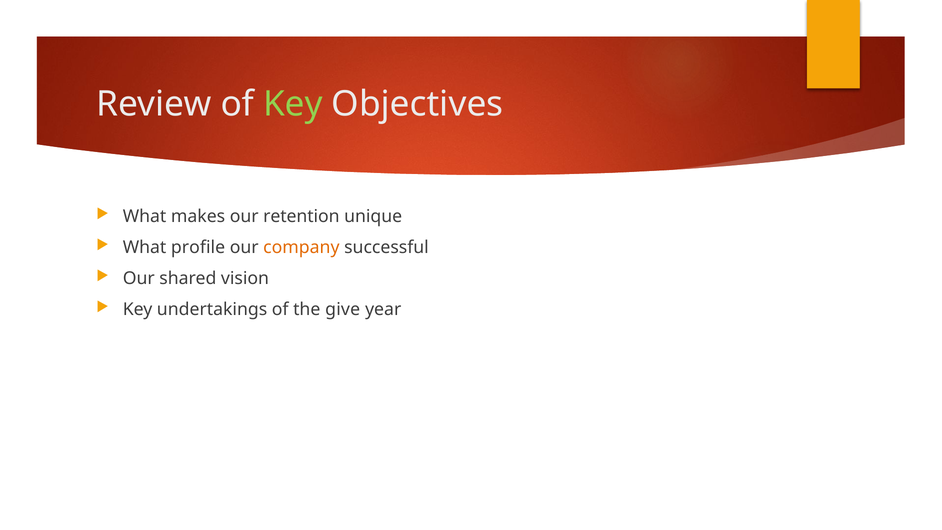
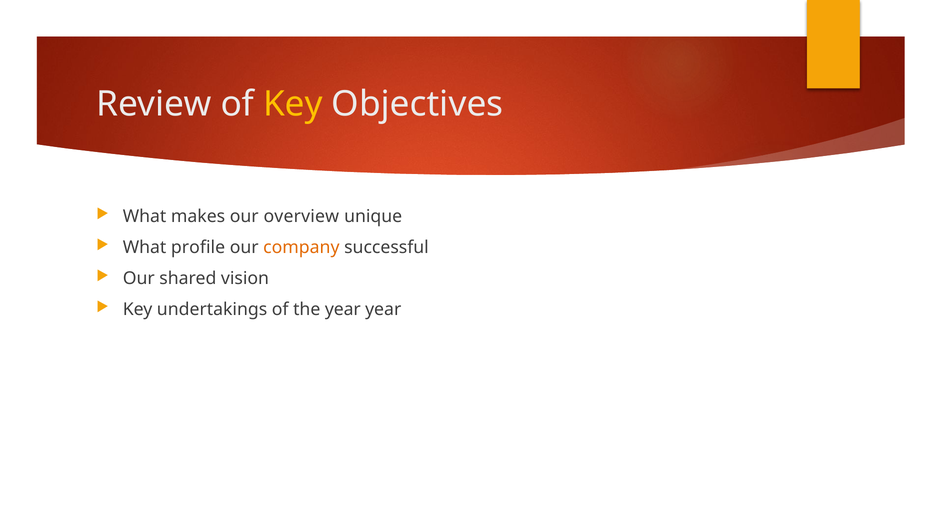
Key at (293, 104) colour: light green -> yellow
retention: retention -> overview
the give: give -> year
